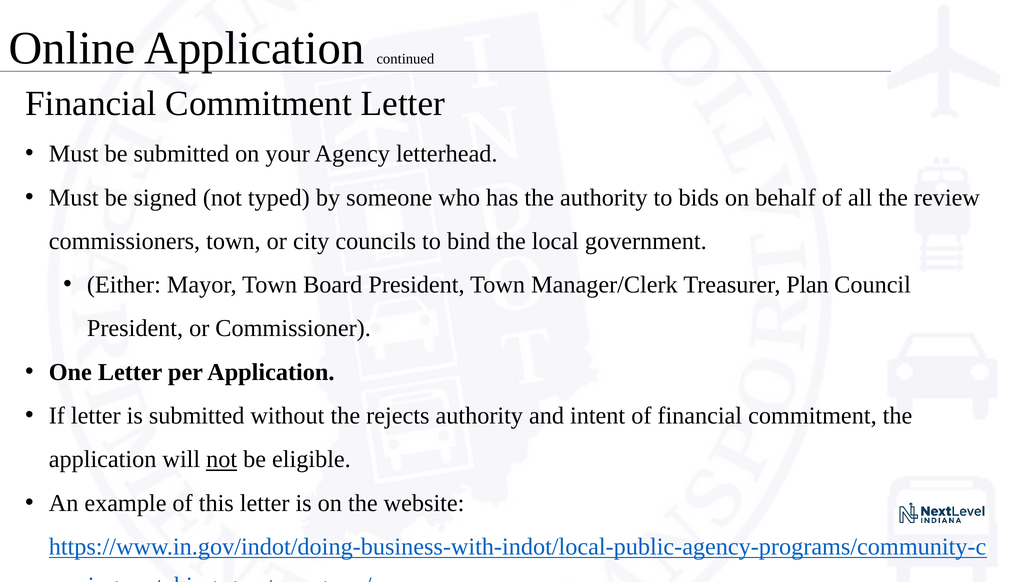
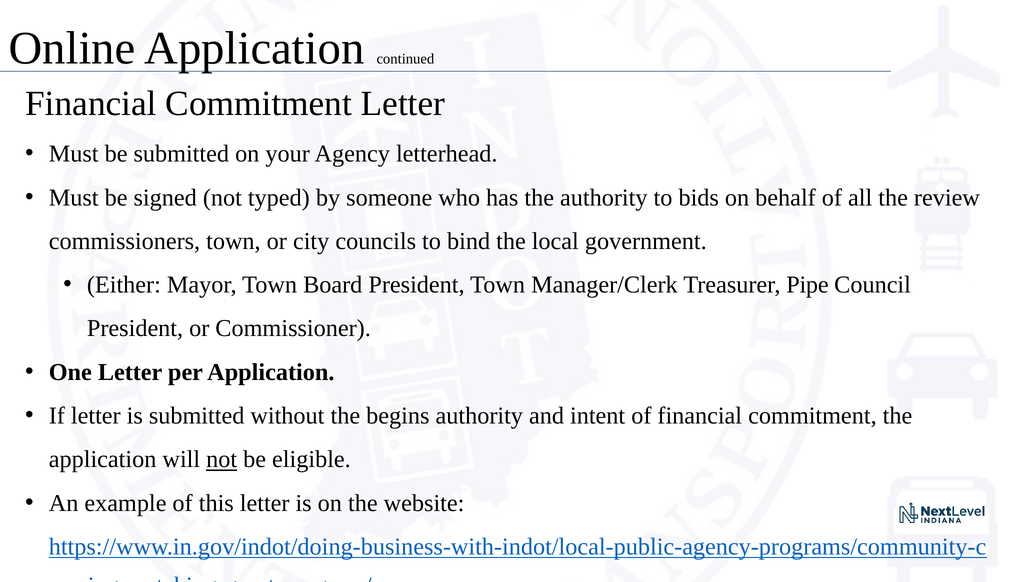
Plan: Plan -> Pipe
rejects: rejects -> begins
